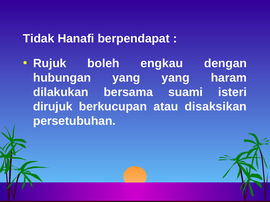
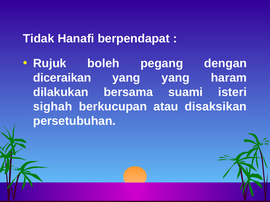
engkau: engkau -> pegang
hubungan: hubungan -> diceraikan
dirujuk: dirujuk -> sighah
